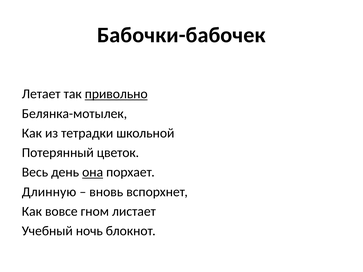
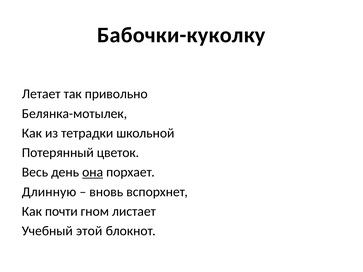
Бабочки-бабочек: Бабочки-бабочек -> Бабочки-куколку
привольно underline: present -> none
вовсе: вовсе -> почти
ночь: ночь -> этой
